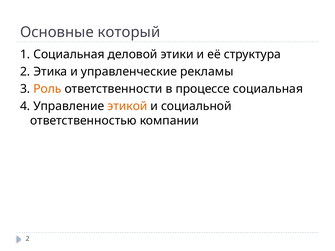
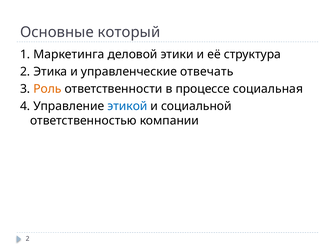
1 Социальная: Социальная -> Маркетинга
рекламы: рекламы -> отвечать
этикой colour: orange -> blue
